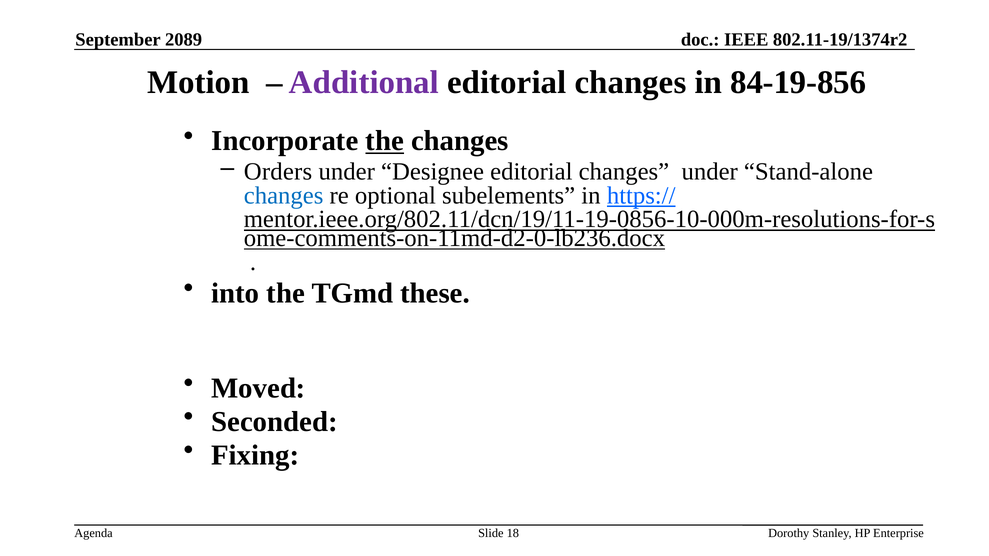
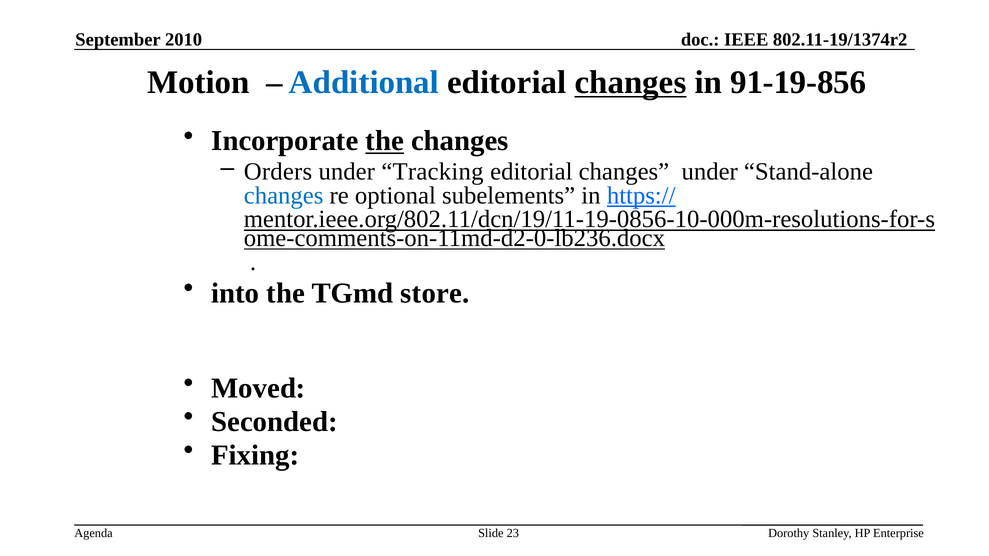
2089: 2089 -> 2010
Additional colour: purple -> blue
changes at (630, 83) underline: none -> present
84-19-856: 84-19-856 -> 91-19-856
Designee: Designee -> Tracking
these: these -> store
18: 18 -> 23
